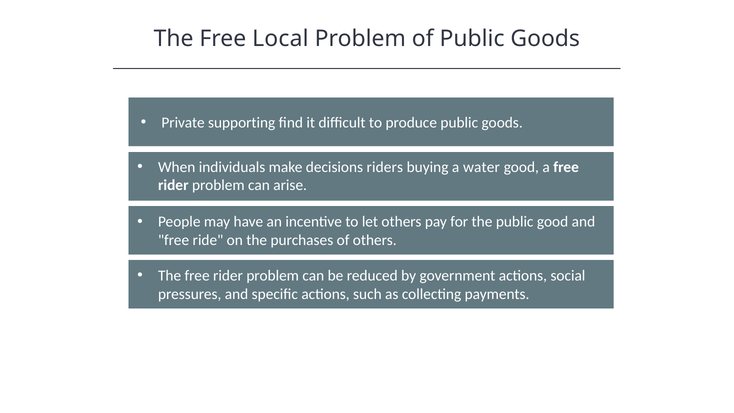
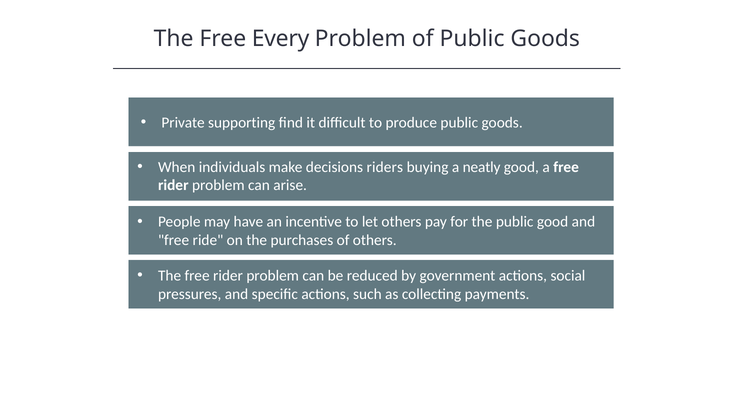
Local: Local -> Every
water: water -> neatly
